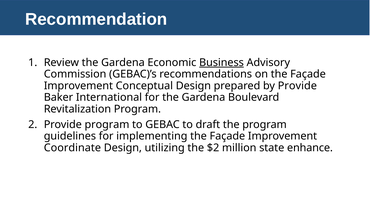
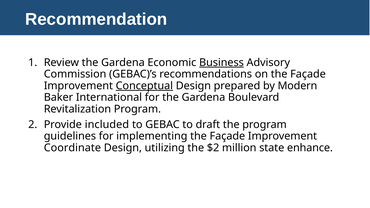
Conceptual underline: none -> present
by Provide: Provide -> Modern
Provide program: program -> included
